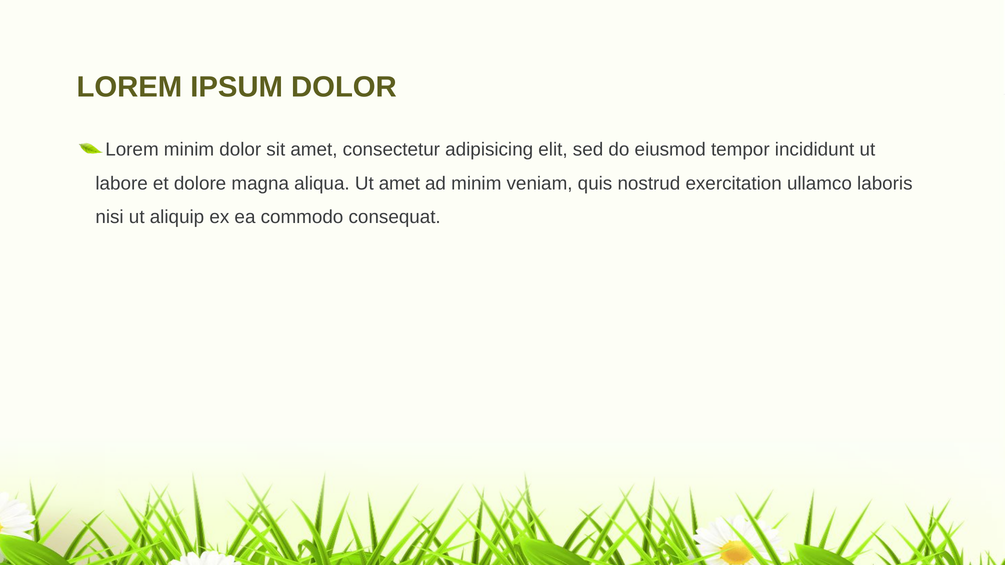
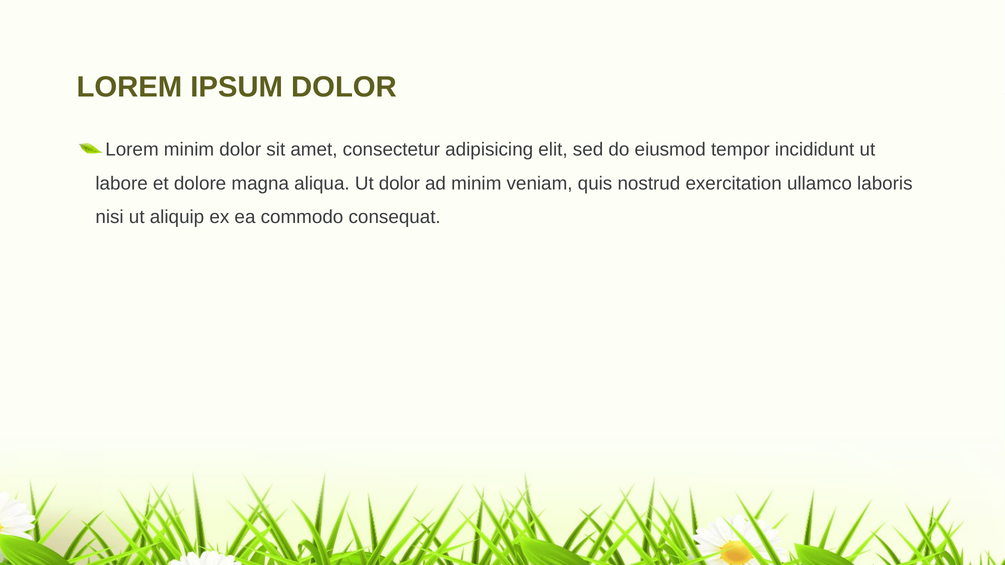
Ut amet: amet -> dolor
